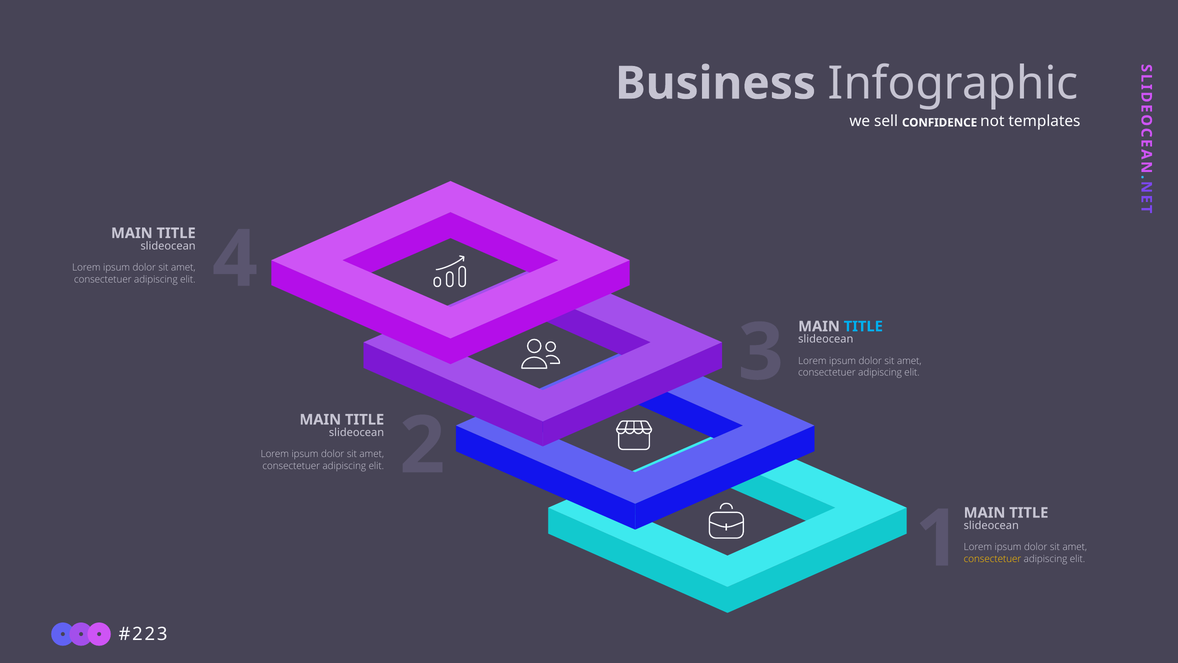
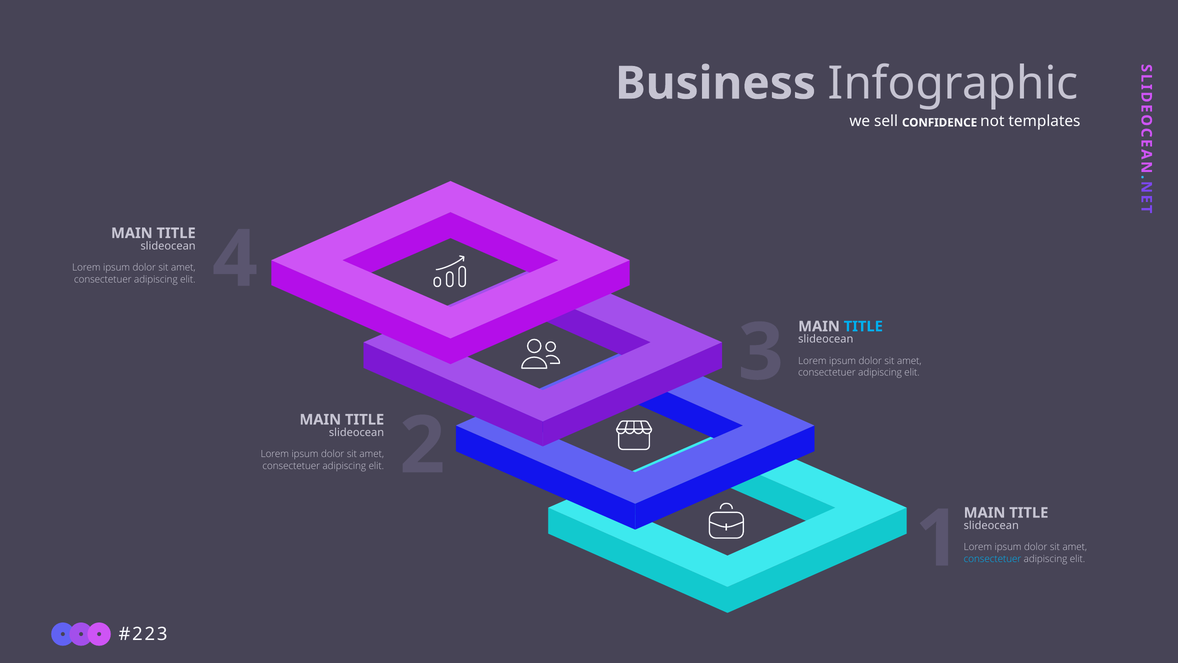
consectetuer at (992, 559) colour: yellow -> light blue
